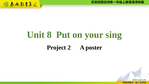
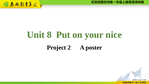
sing: sing -> nice
